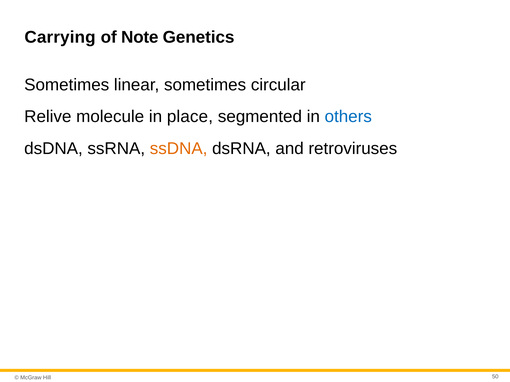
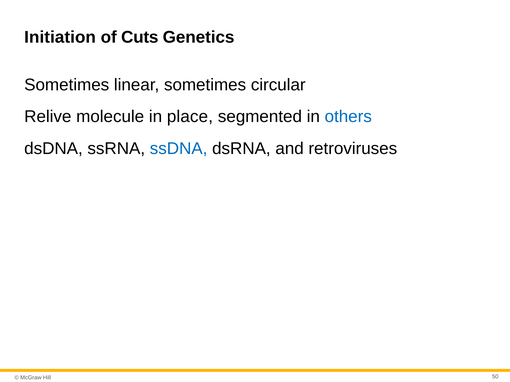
Carrying: Carrying -> Initiation
Note: Note -> Cuts
ssDNA colour: orange -> blue
